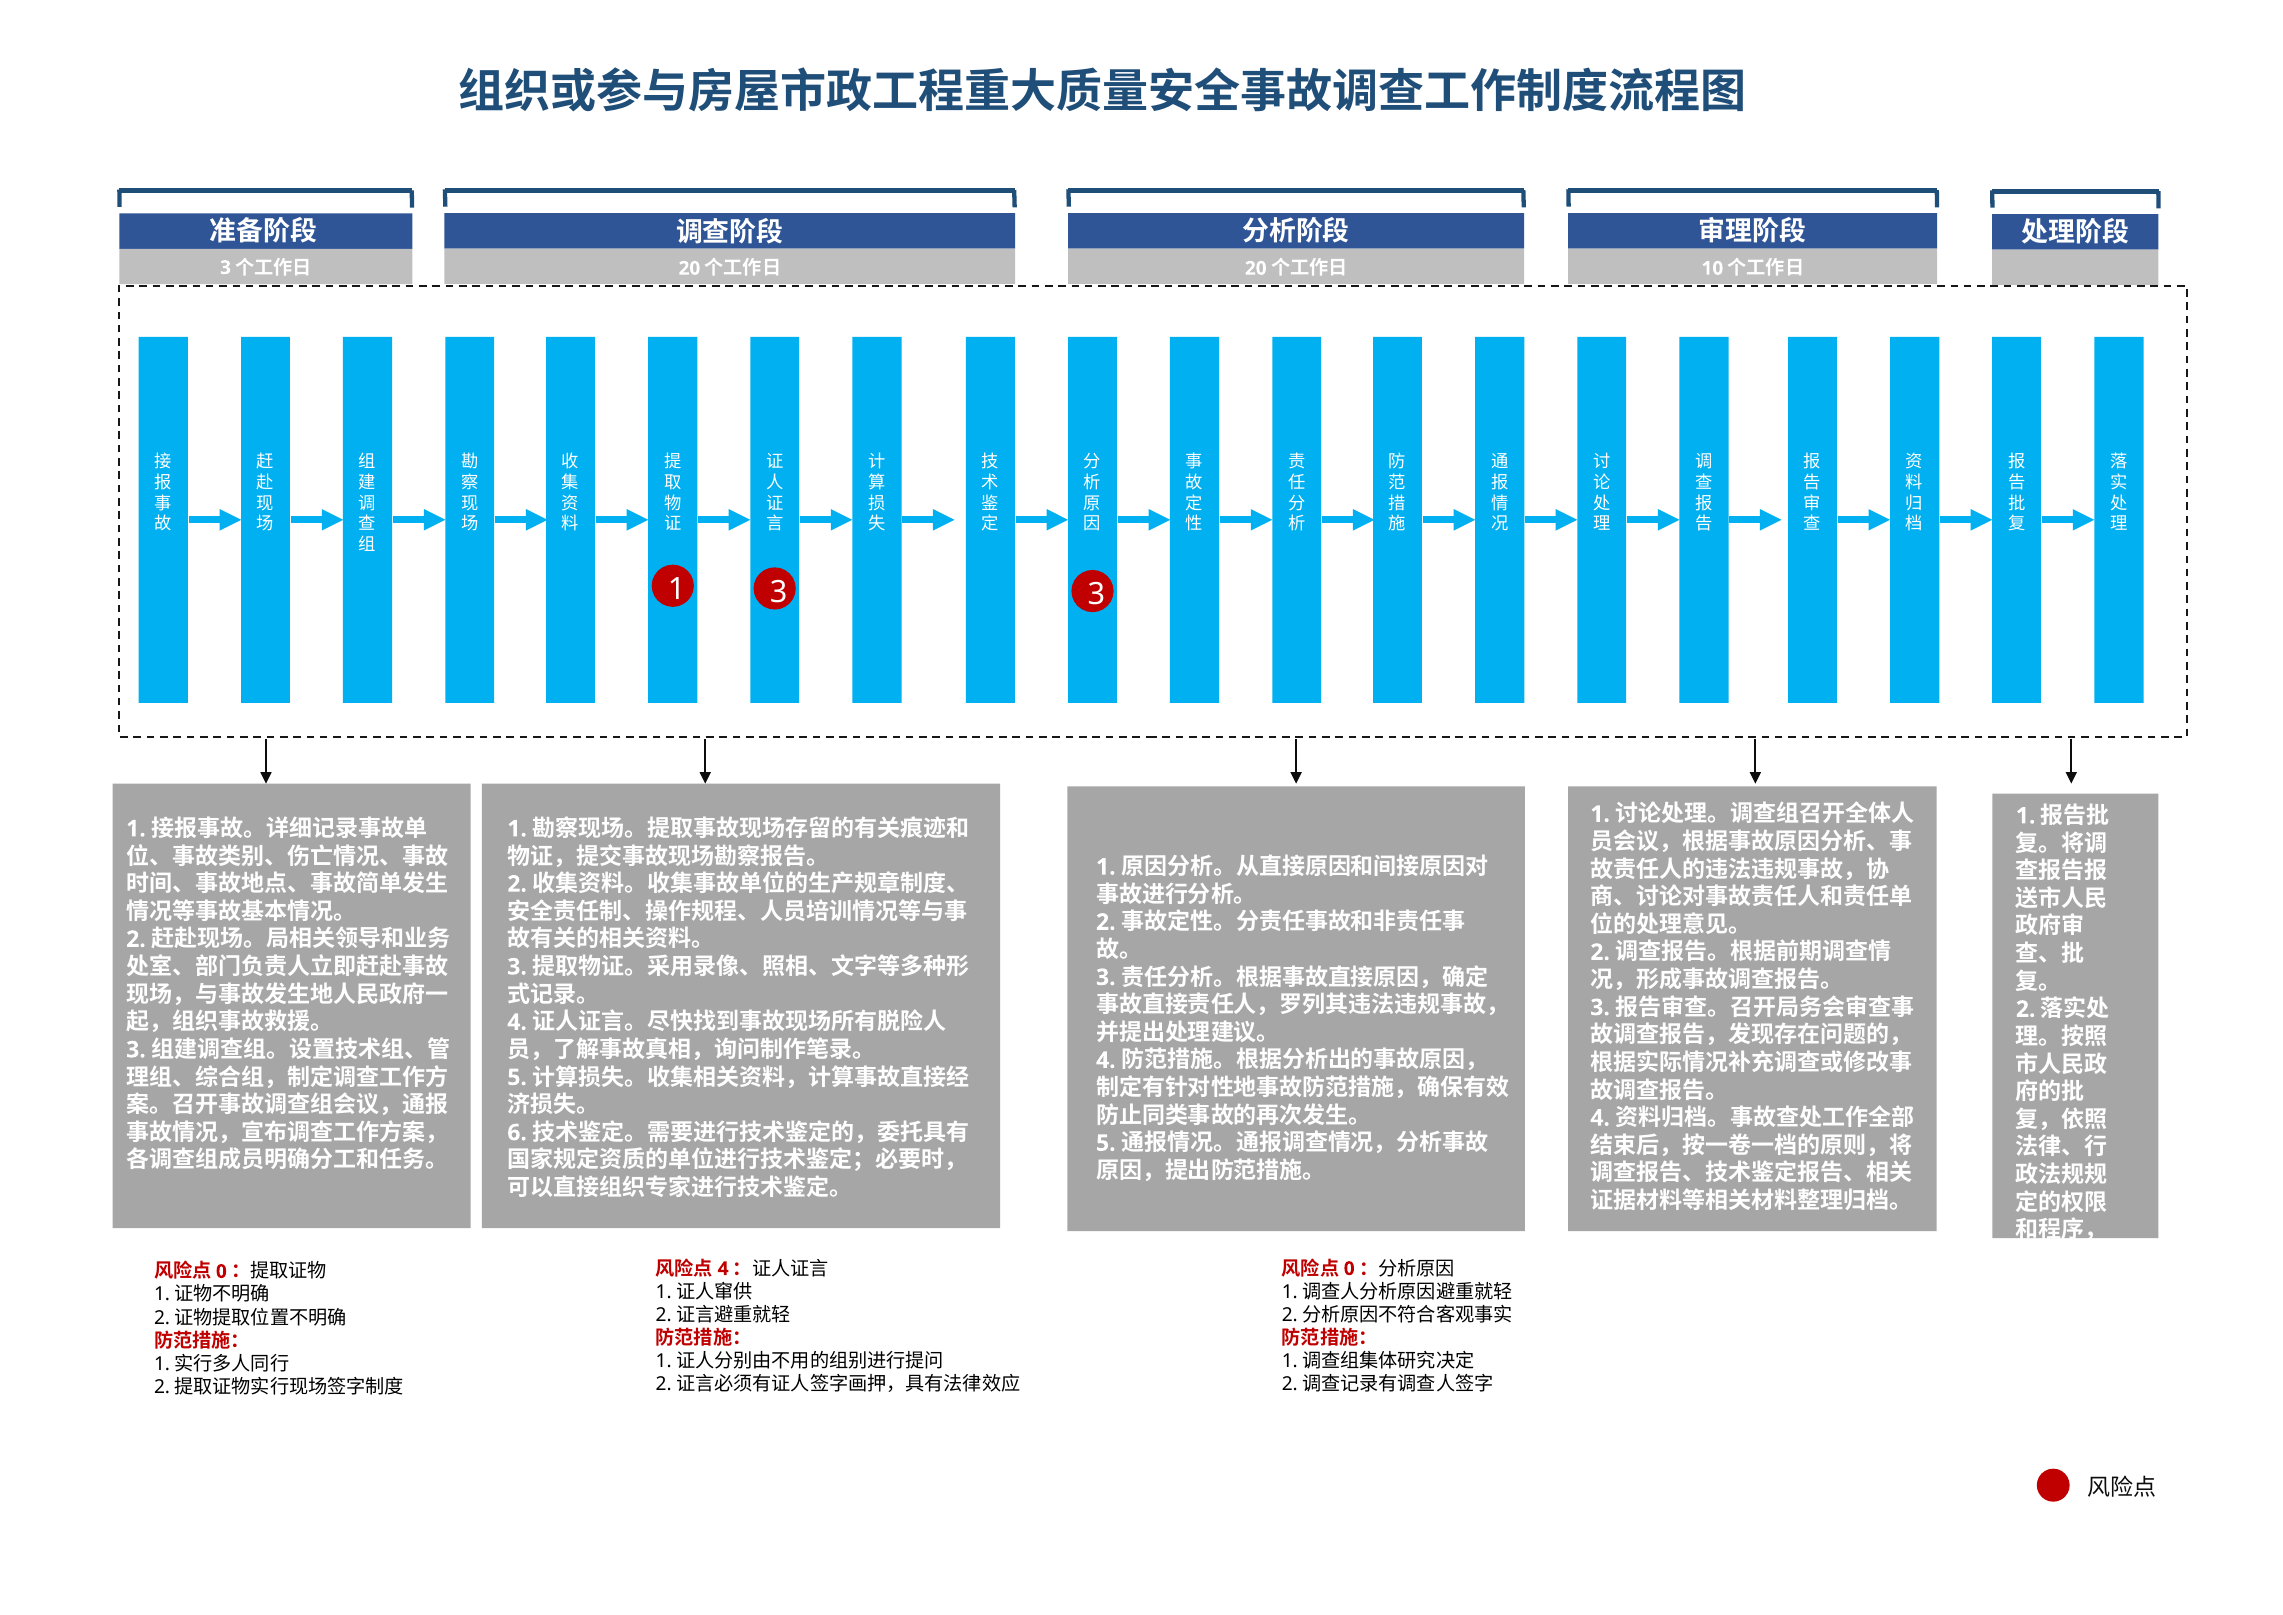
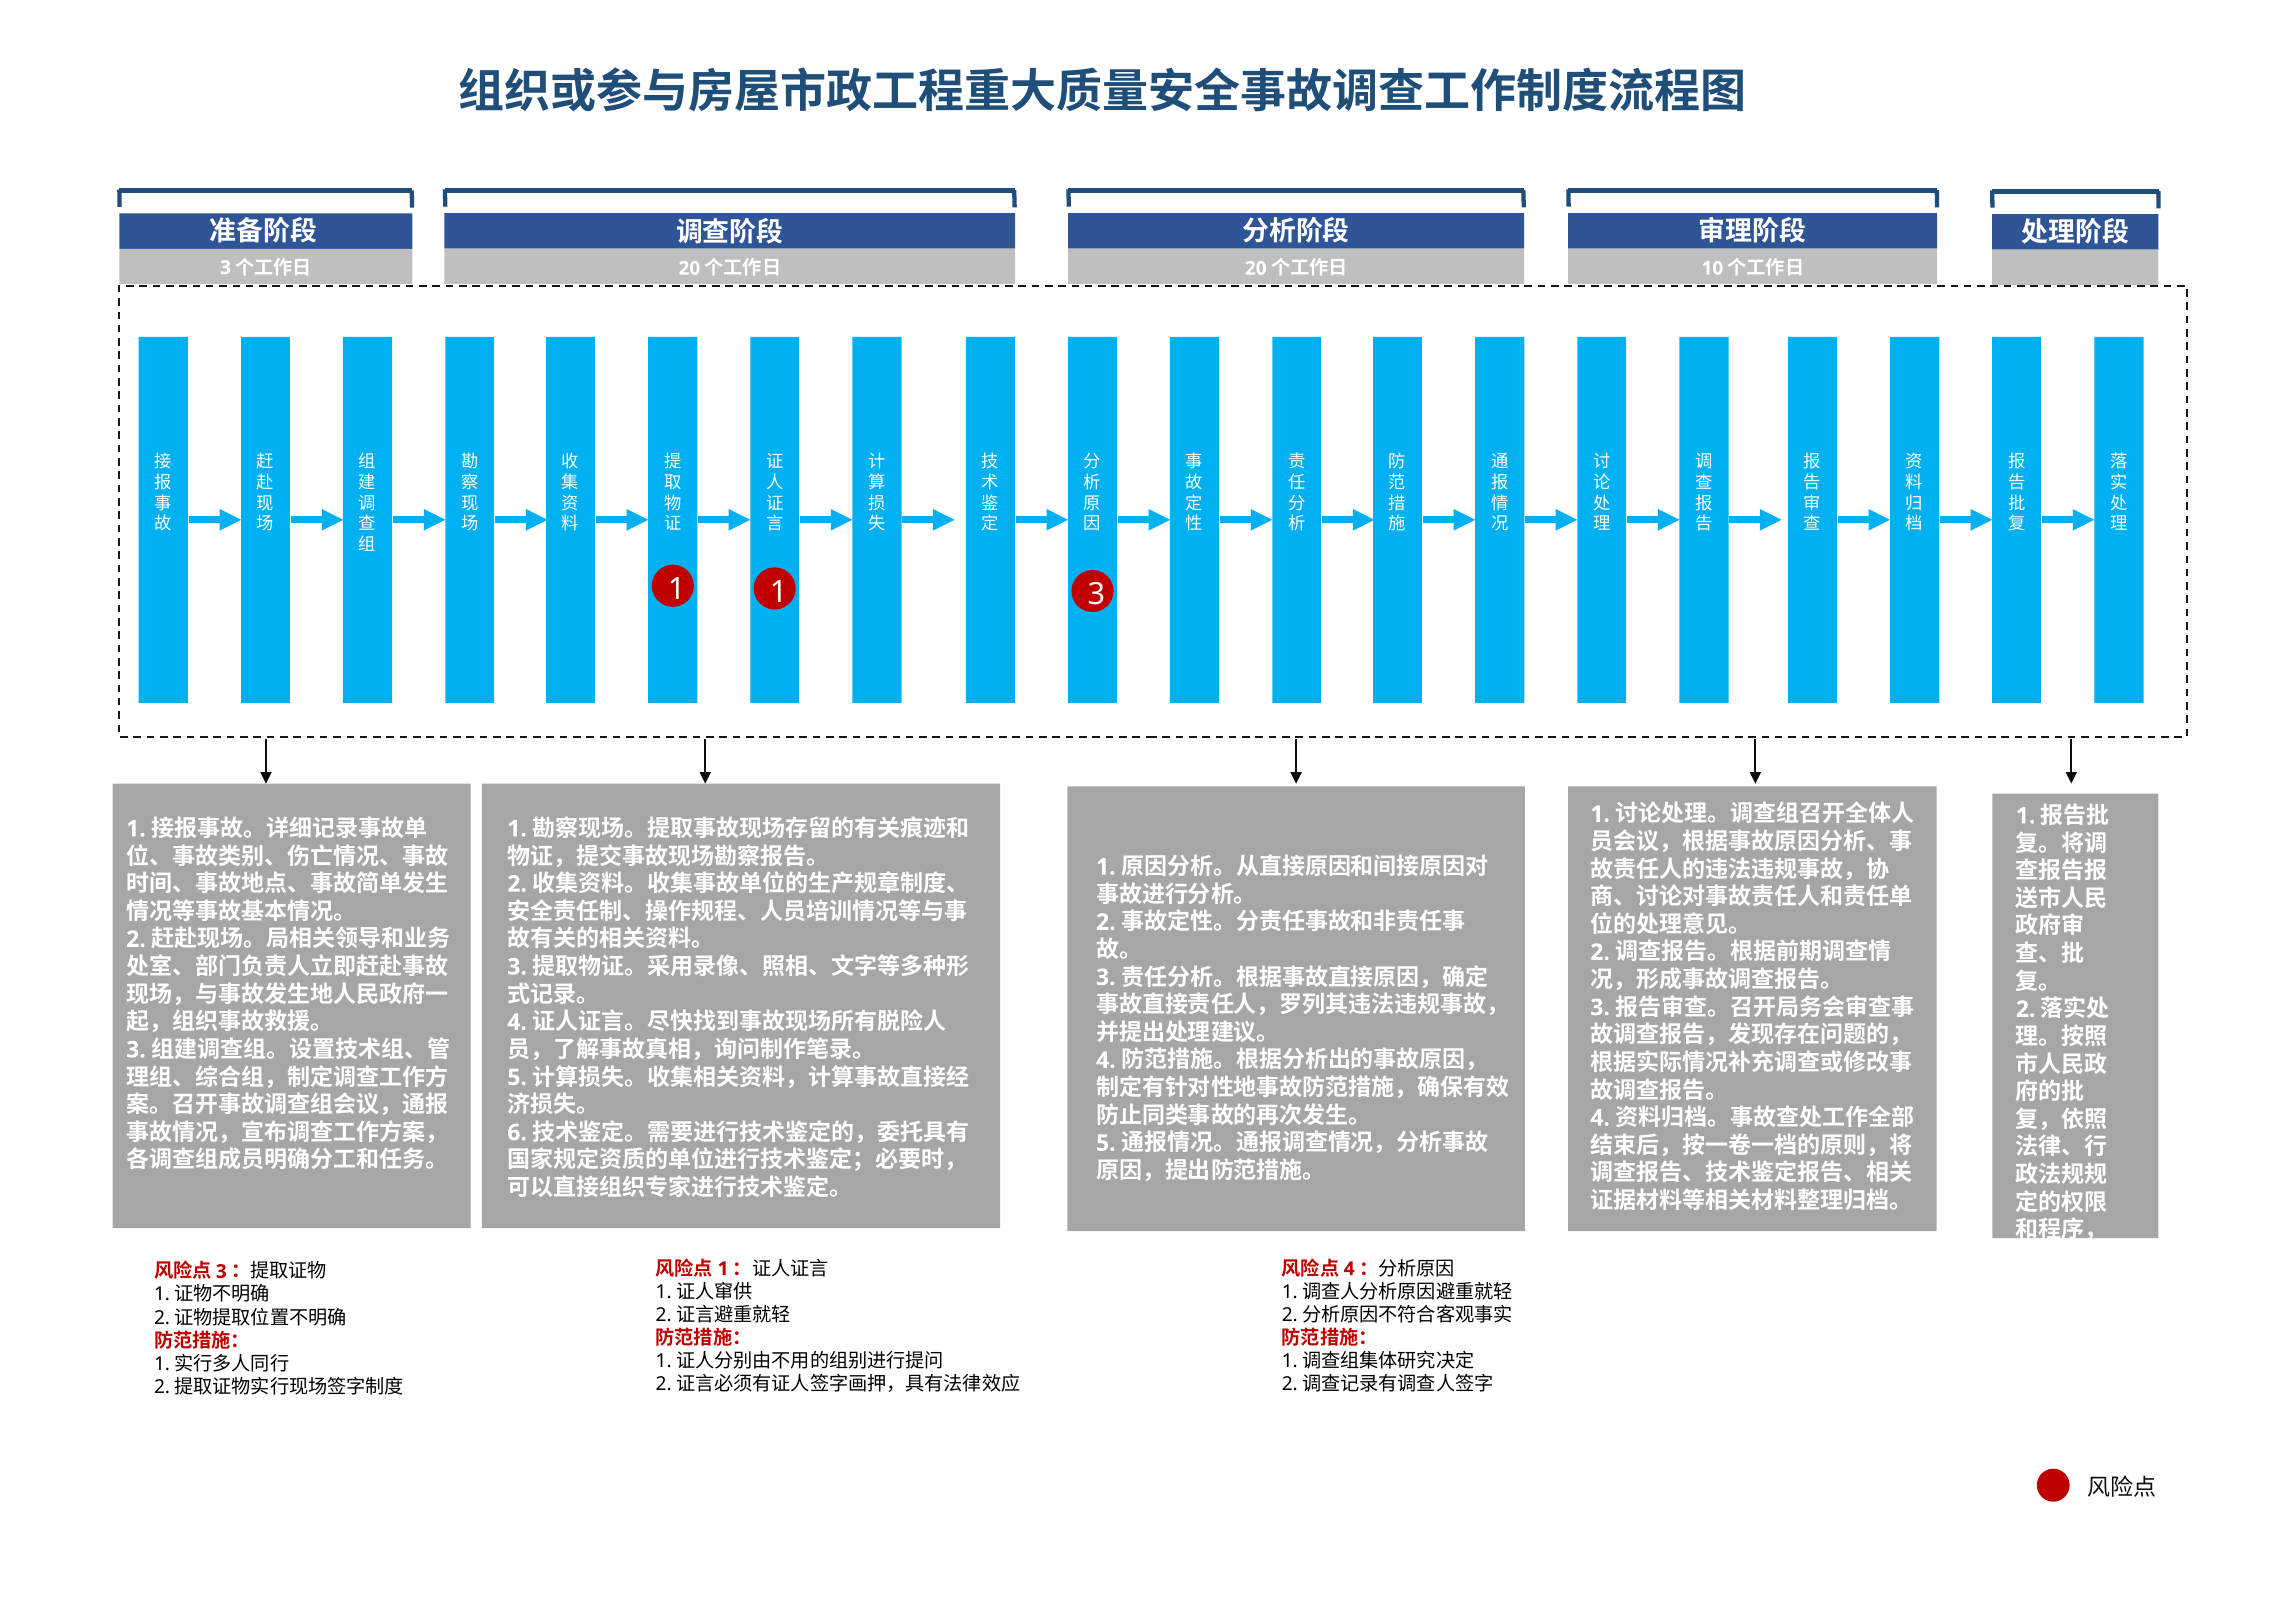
1 3: 3 -> 1
4 at (723, 1268): 4 -> 1
0 at (1349, 1268): 0 -> 4
0 at (221, 1271): 0 -> 3
